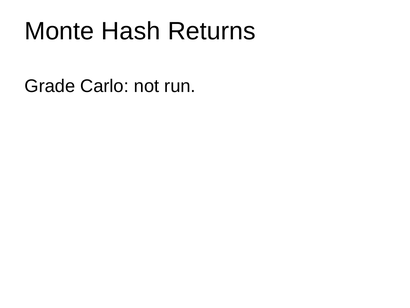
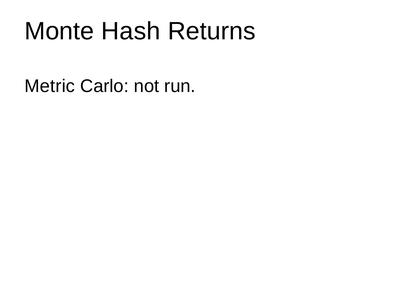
Grade: Grade -> Metric
